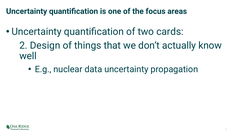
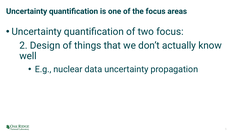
two cards: cards -> focus
